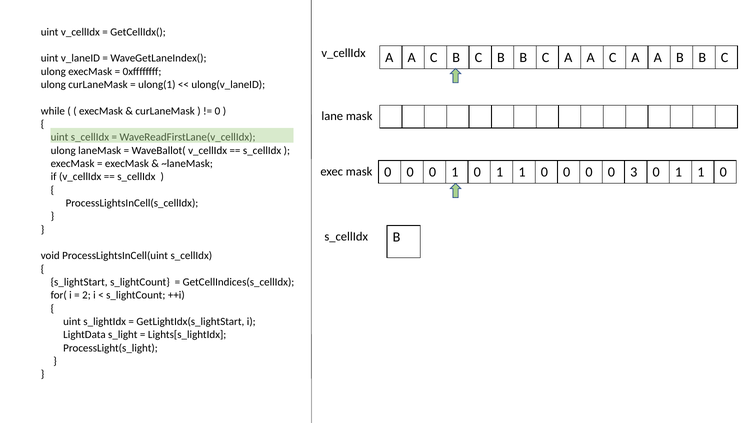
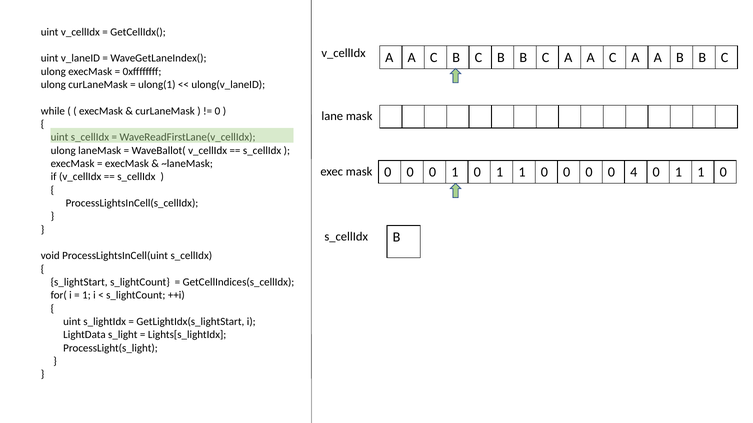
3: 3 -> 4
2 at (86, 296): 2 -> 1
